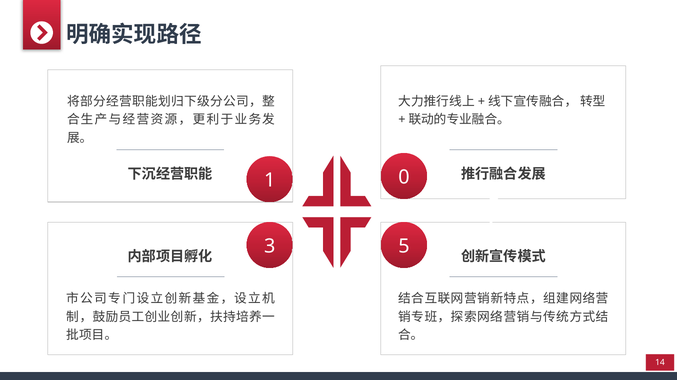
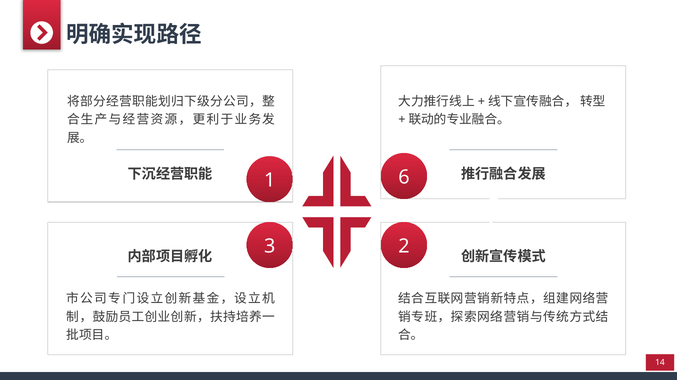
0: 0 -> 6
5: 5 -> 2
